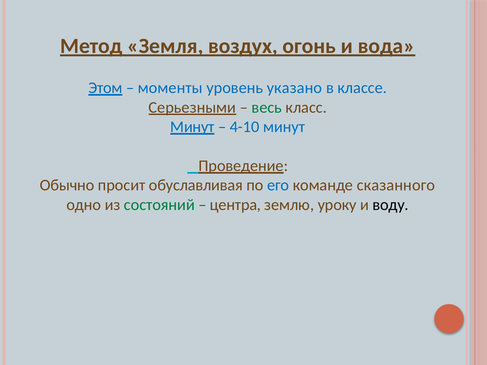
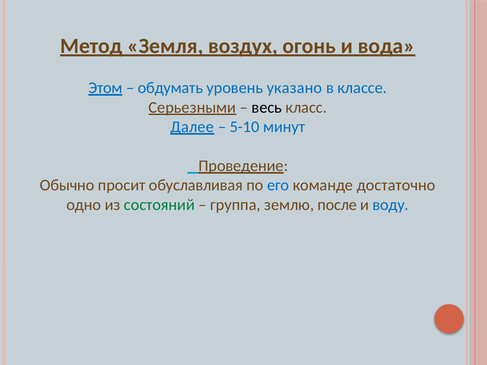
моменты: моменты -> обдумать
весь colour: green -> black
Минут at (192, 127): Минут -> Далее
4-10: 4-10 -> 5-10
сказанного: сказанного -> достаточно
центра: центра -> группа
уроку: уроку -> после
воду colour: black -> blue
